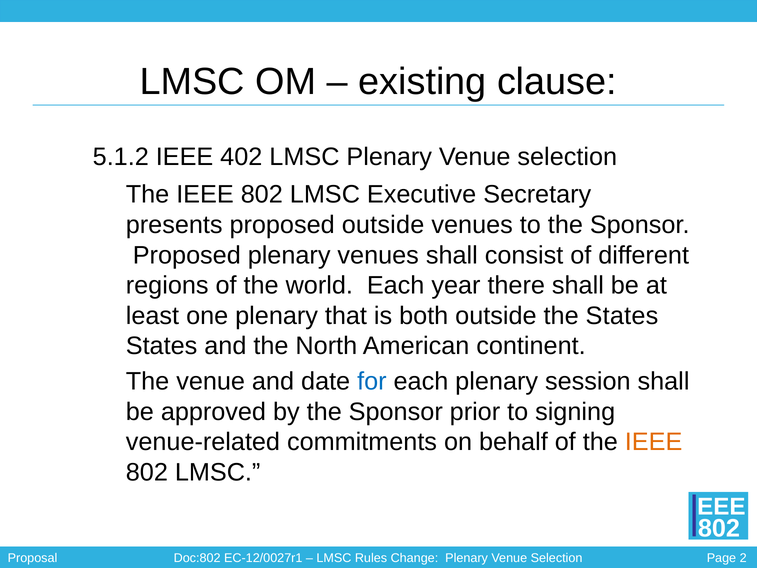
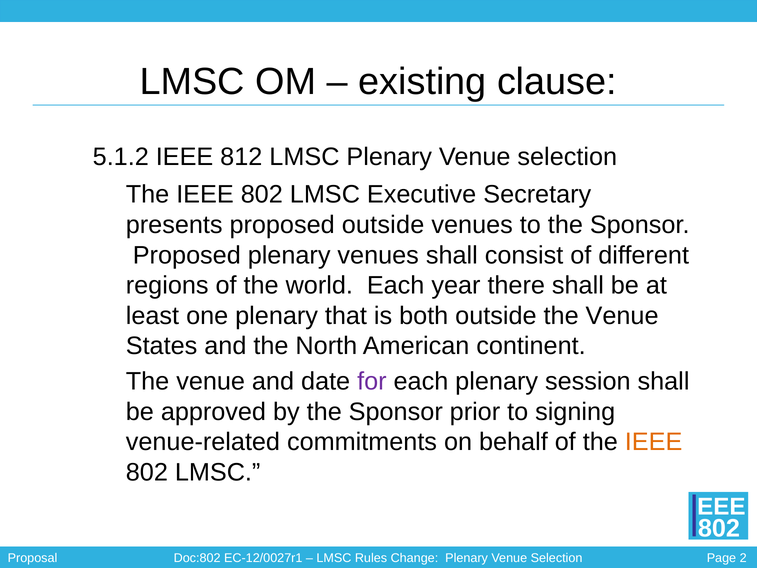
402: 402 -> 812
outside the States: States -> Venue
for colour: blue -> purple
